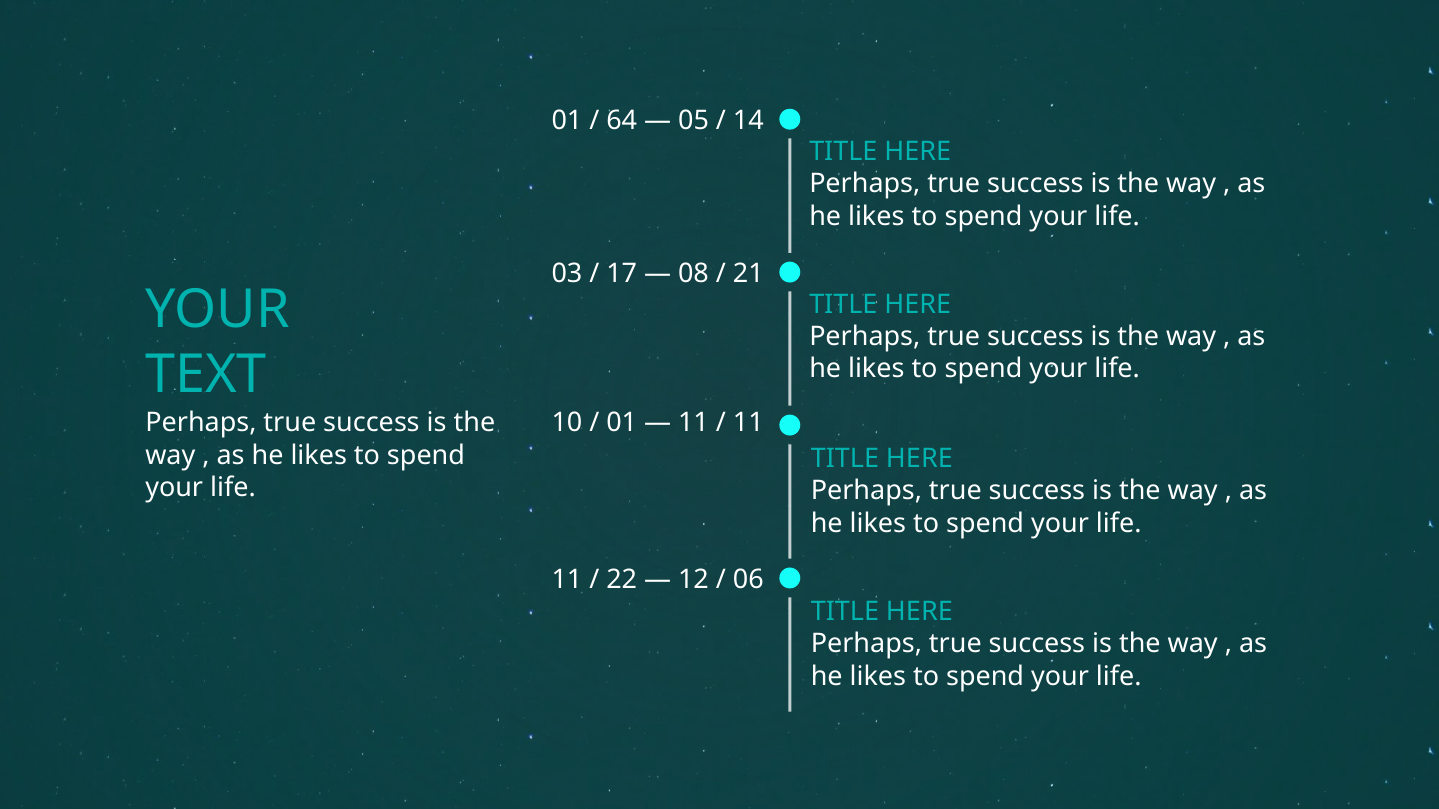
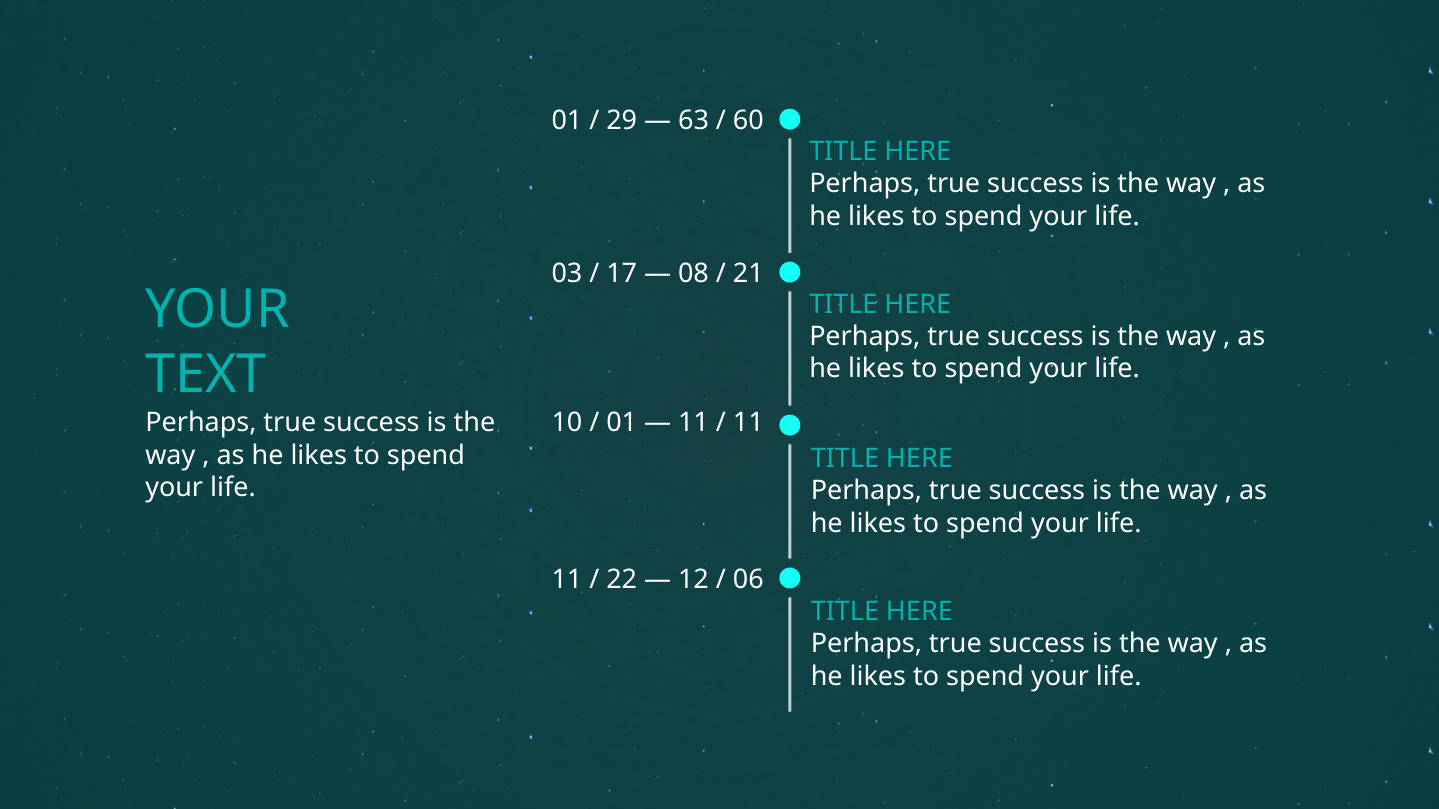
64: 64 -> 29
05: 05 -> 63
14: 14 -> 60
